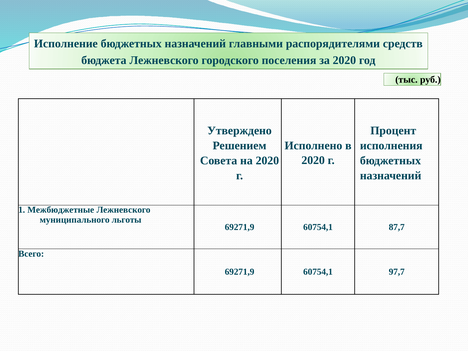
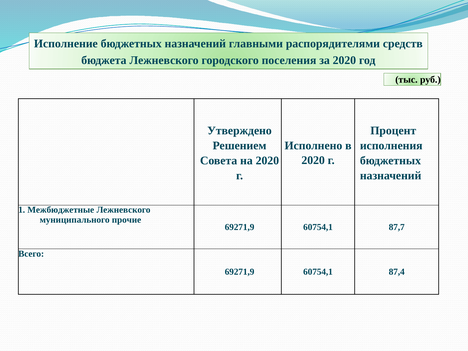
льготы: льготы -> прочие
97,7: 97,7 -> 87,4
